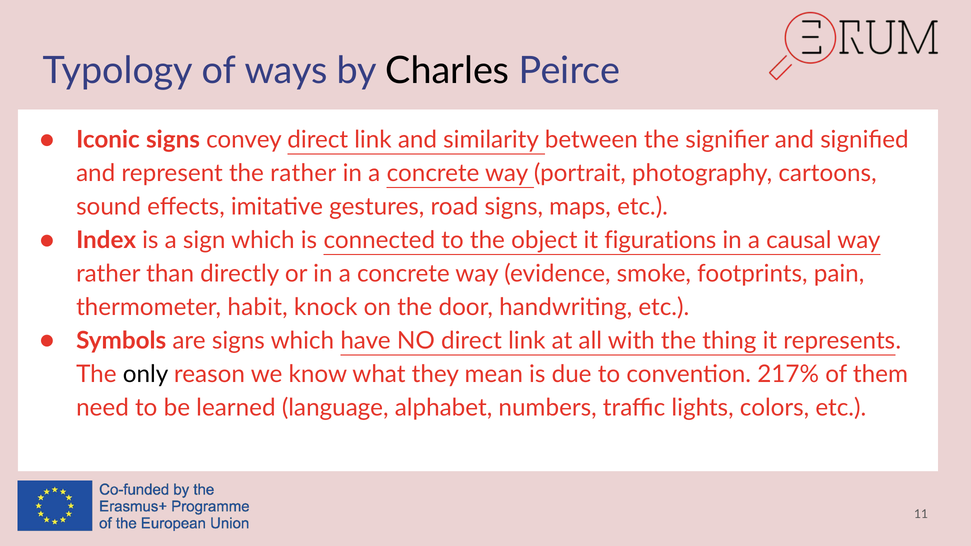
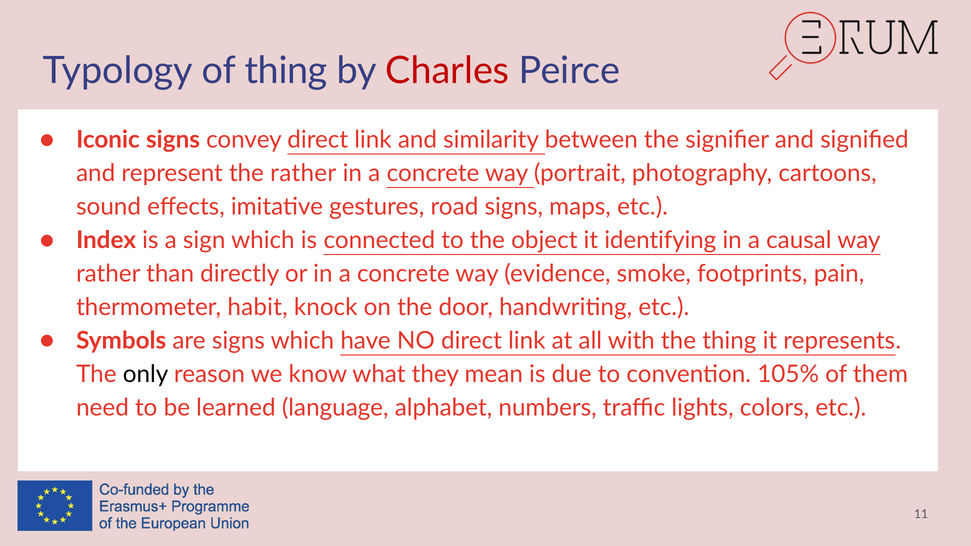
of ways: ways -> thing
Charles colour: black -> red
figurations: figurations -> identifying
217%: 217% -> 105%
